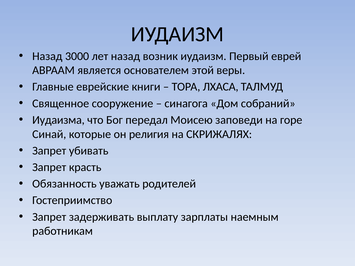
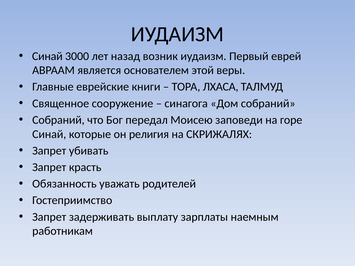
Назад at (47, 56): Назад -> Синай
Иудаизма at (58, 120): Иудаизма -> Собраний
